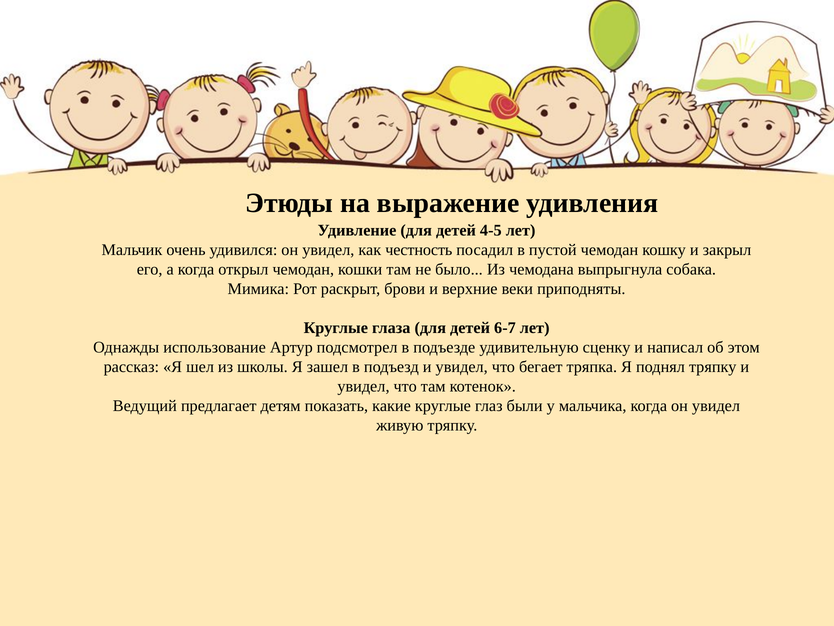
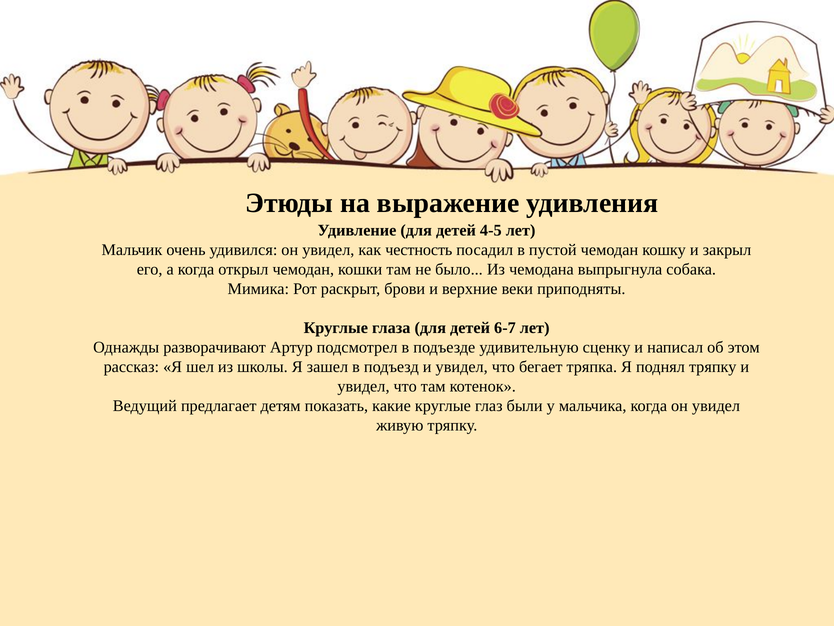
использование: использование -> разворачивают
